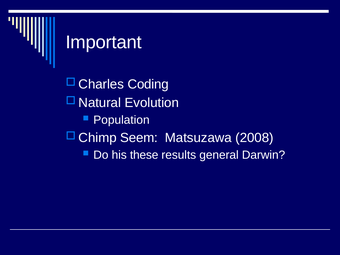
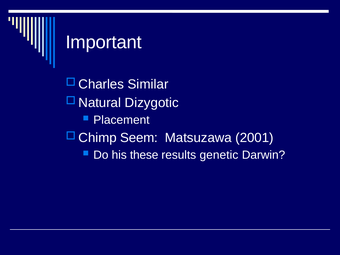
Coding: Coding -> Similar
Evolution: Evolution -> Dizygotic
Population: Population -> Placement
2008: 2008 -> 2001
general: general -> genetic
